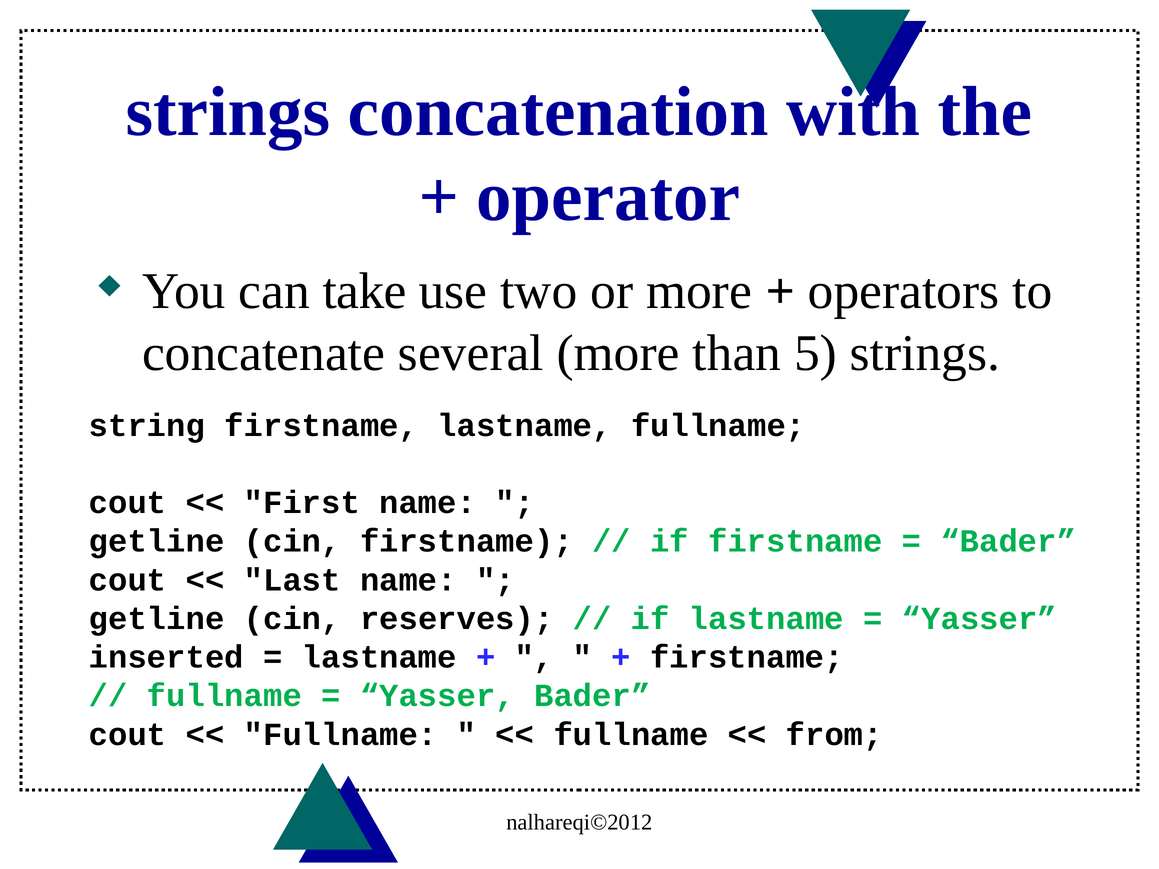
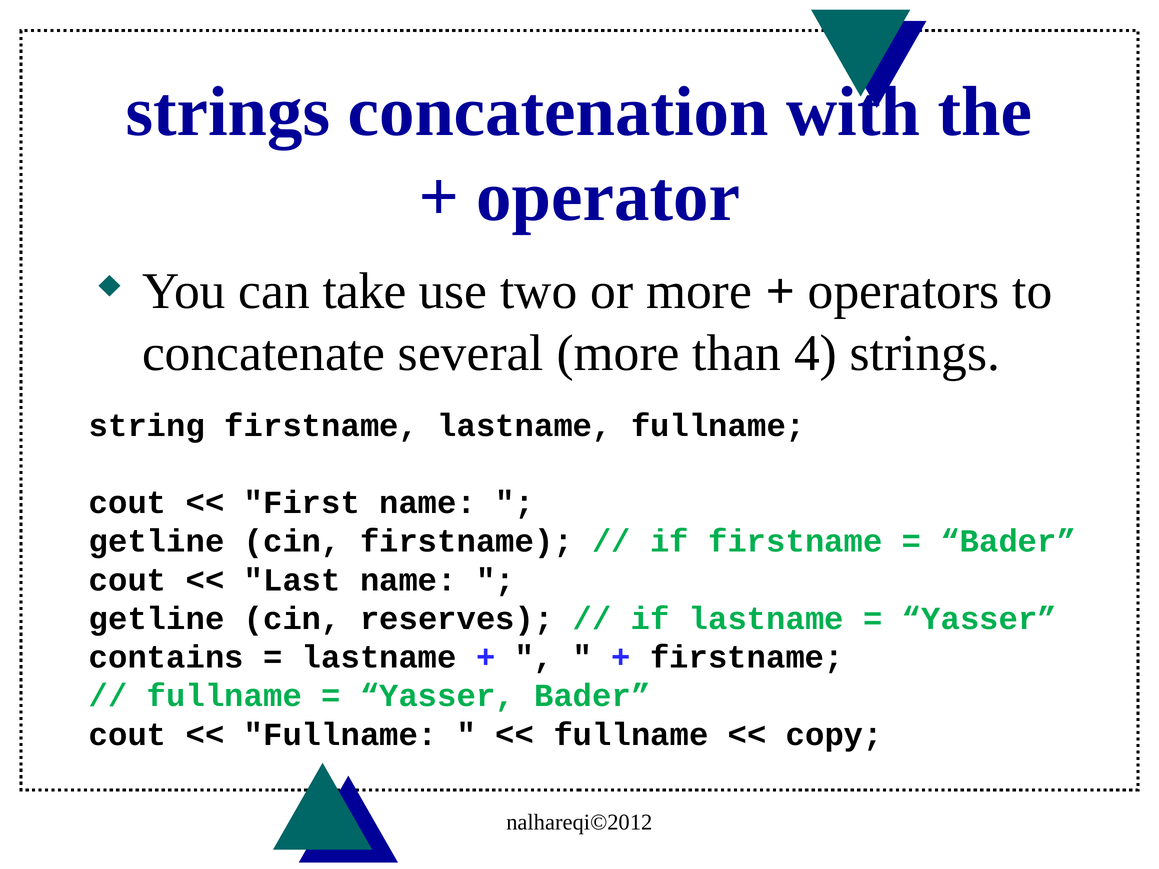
5: 5 -> 4
inserted: inserted -> contains
from: from -> copy
